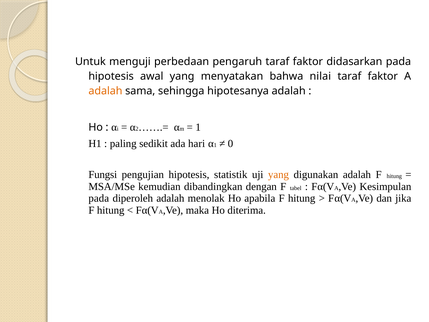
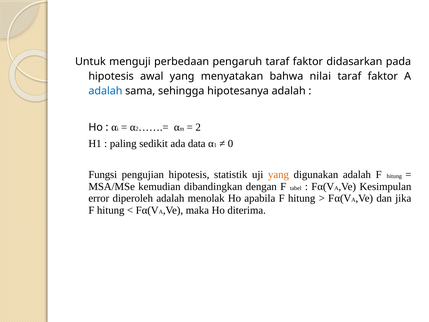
adalah at (105, 91) colour: orange -> blue
1 at (198, 127): 1 -> 2
hari: hari -> data
pada at (99, 198): pada -> error
